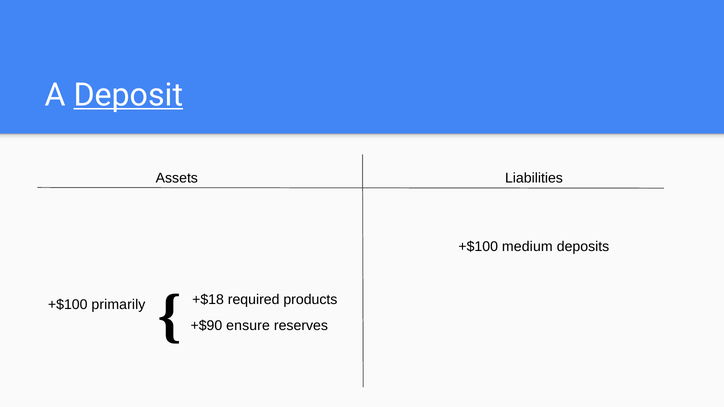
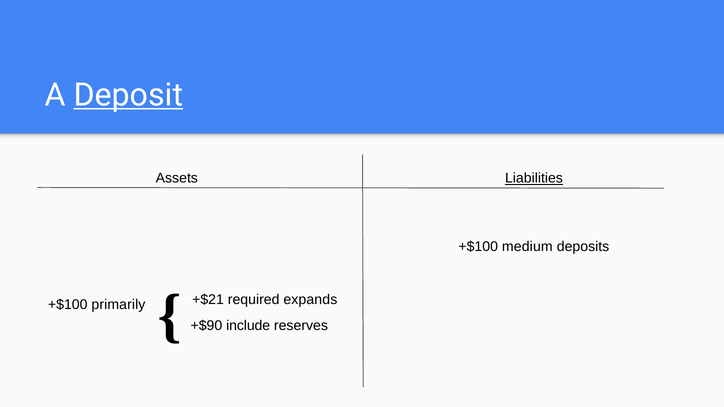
Liabilities underline: none -> present
+$18: +$18 -> +$21
products: products -> expands
ensure: ensure -> include
